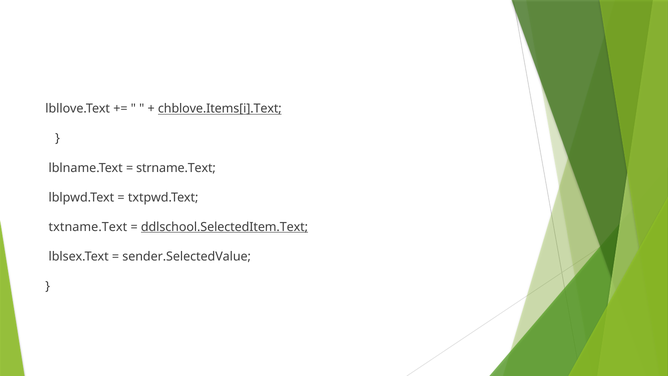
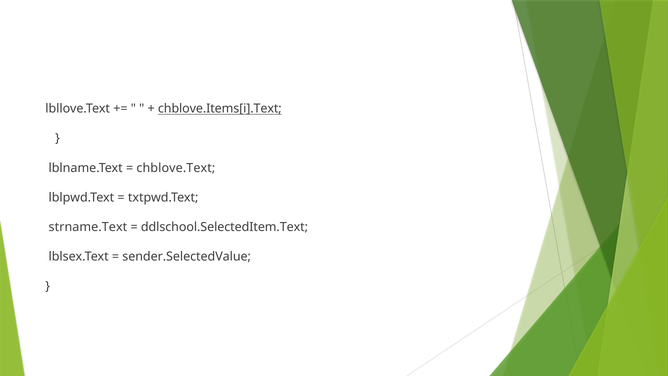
strname.Text: strname.Text -> chblove.Text
txtname.Text: txtname.Text -> strname.Text
ddlschool.SelectedItem.Text underline: present -> none
